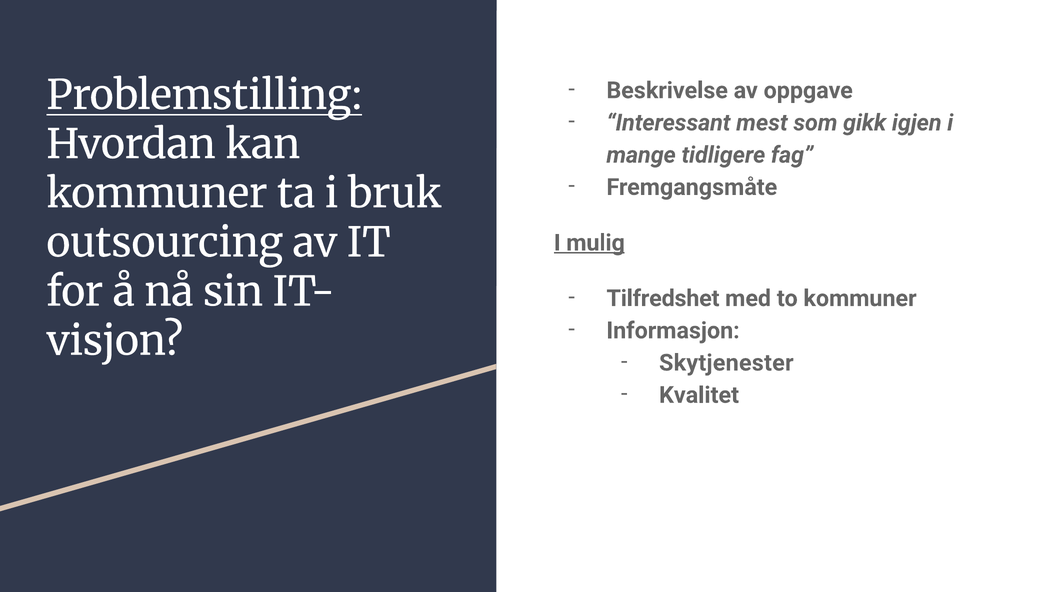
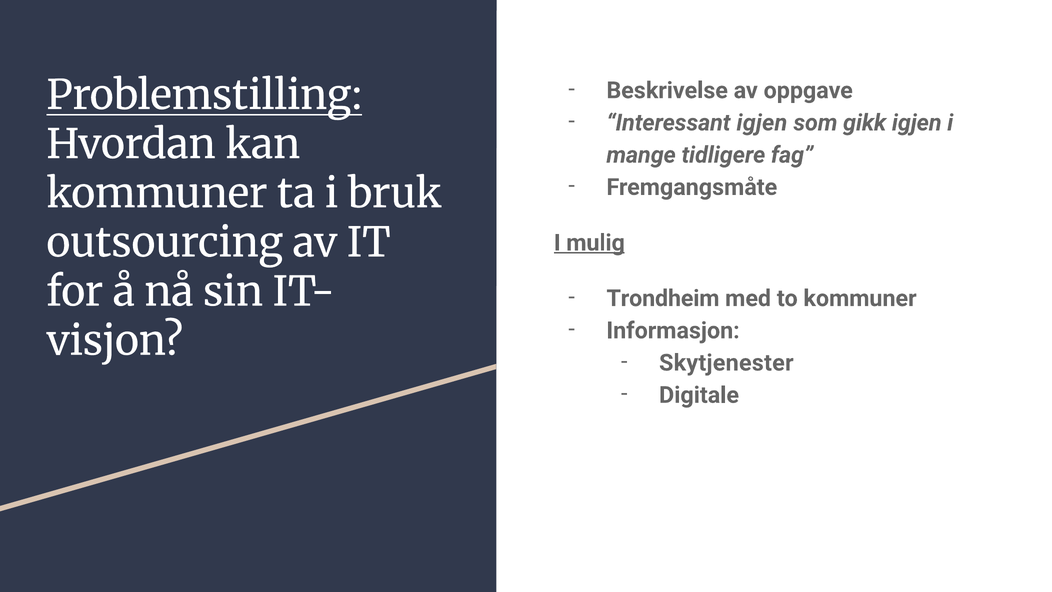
Interessant mest: mest -> igjen
Tilfredshet: Tilfredshet -> Trondheim
Kvalitet: Kvalitet -> Digitale
